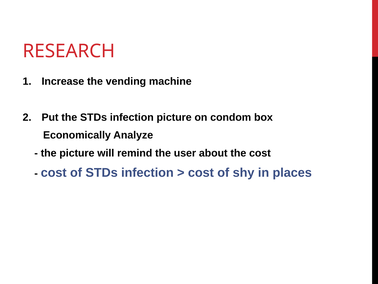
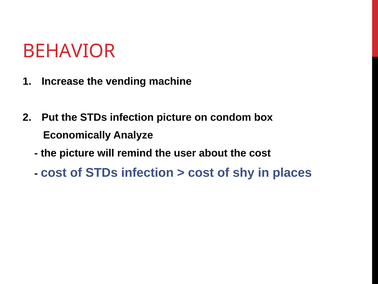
RESEARCH: RESEARCH -> BEHAVIOR
